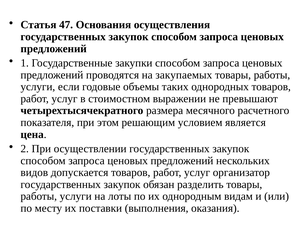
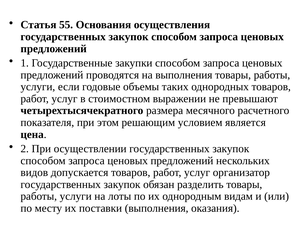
47: 47 -> 55
на закупаемых: закупаемых -> выполнения
